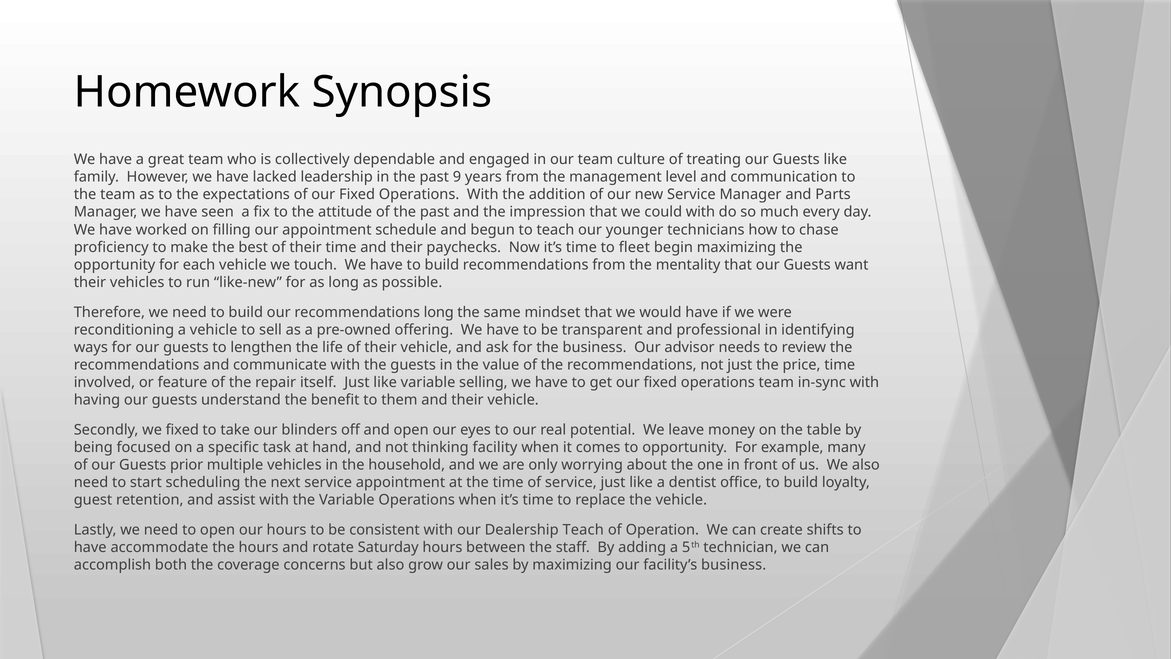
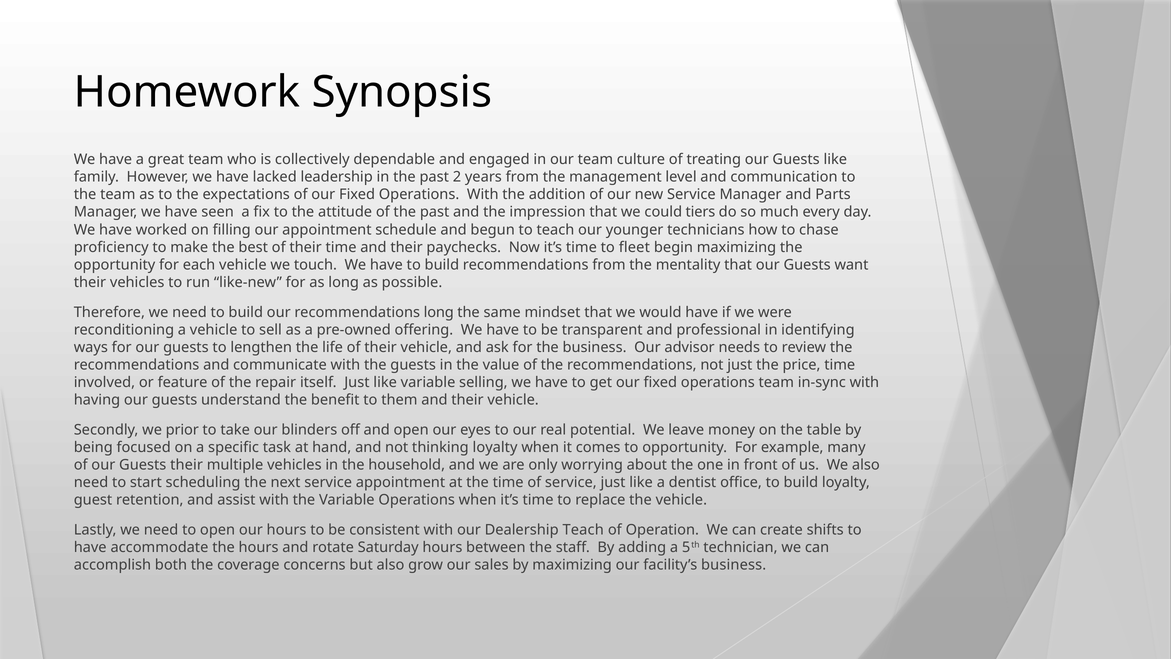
9: 9 -> 2
could with: with -> tiers
we fixed: fixed -> prior
thinking facility: facility -> loyalty
Guests prior: prior -> their
